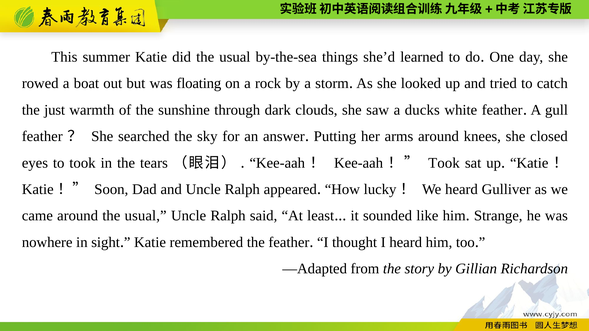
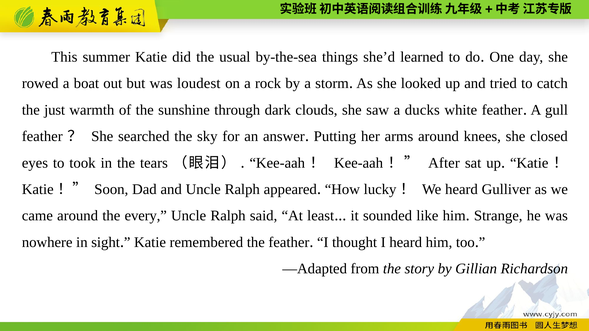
floating: floating -> loudest
Took at (444, 163): Took -> After
around the usual: usual -> every
